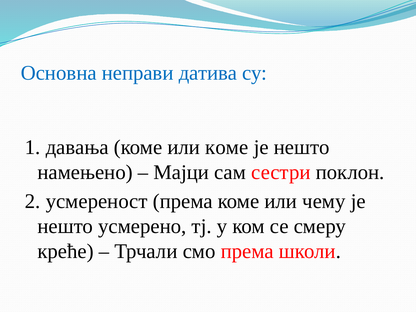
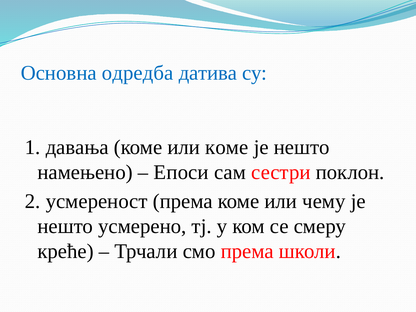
неправи: неправи -> одредба
Мајци: Мајци -> Епоси
